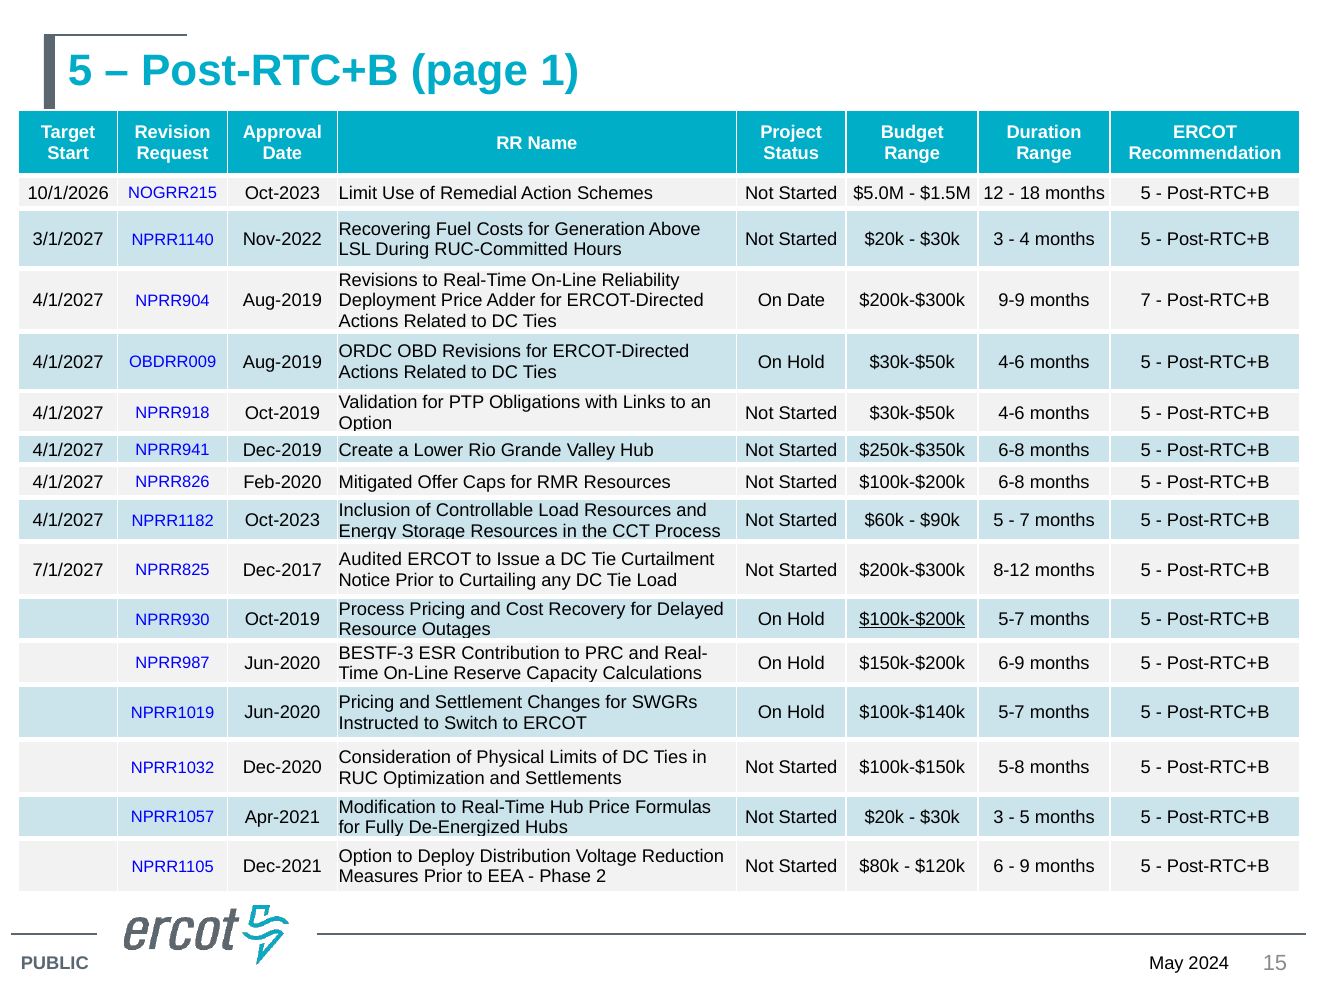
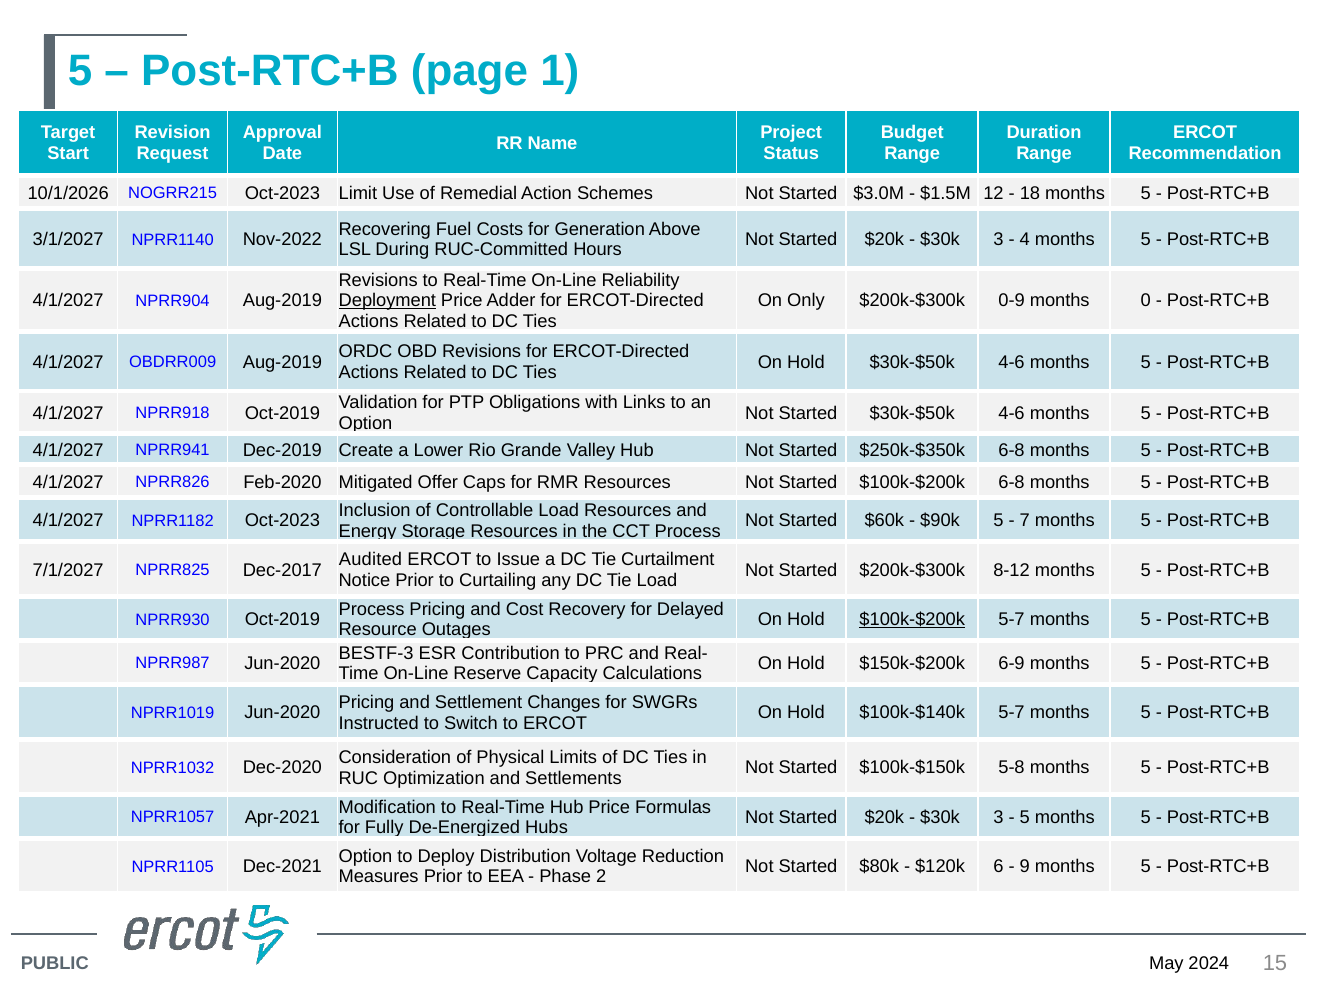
$5.0M: $5.0M -> $3.0M
Deployment underline: none -> present
On Date: Date -> Only
9-9: 9-9 -> 0-9
months 7: 7 -> 0
